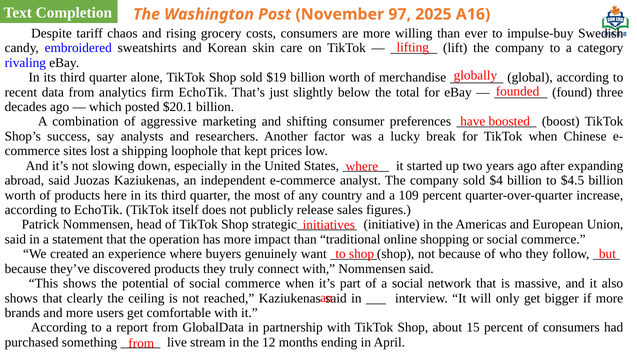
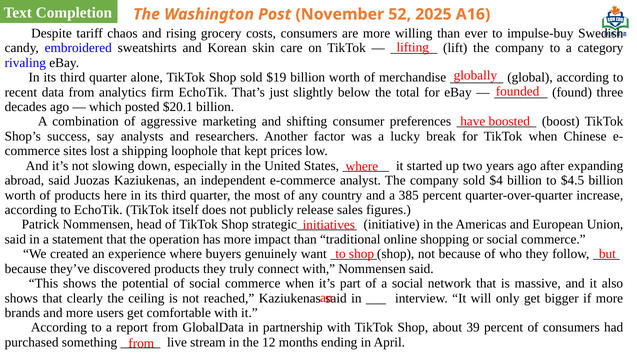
97: 97 -> 52
109: 109 -> 385
15: 15 -> 39
